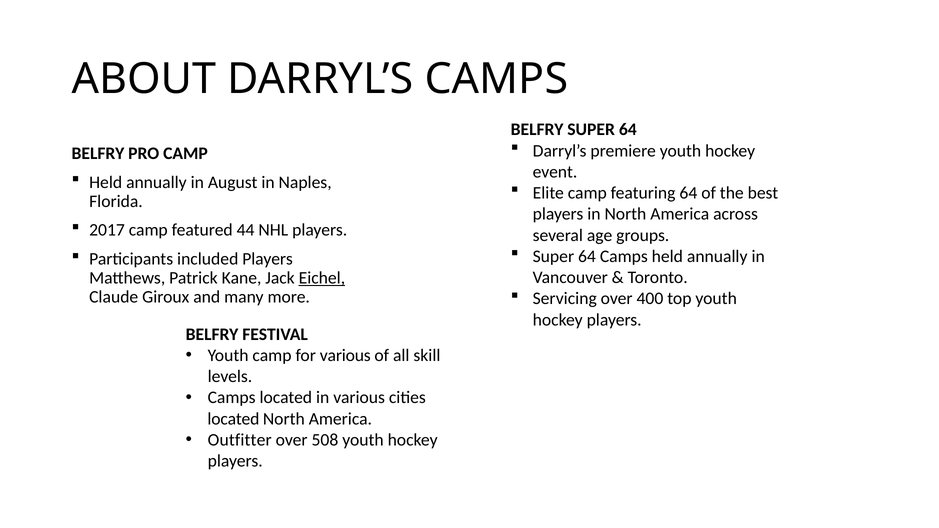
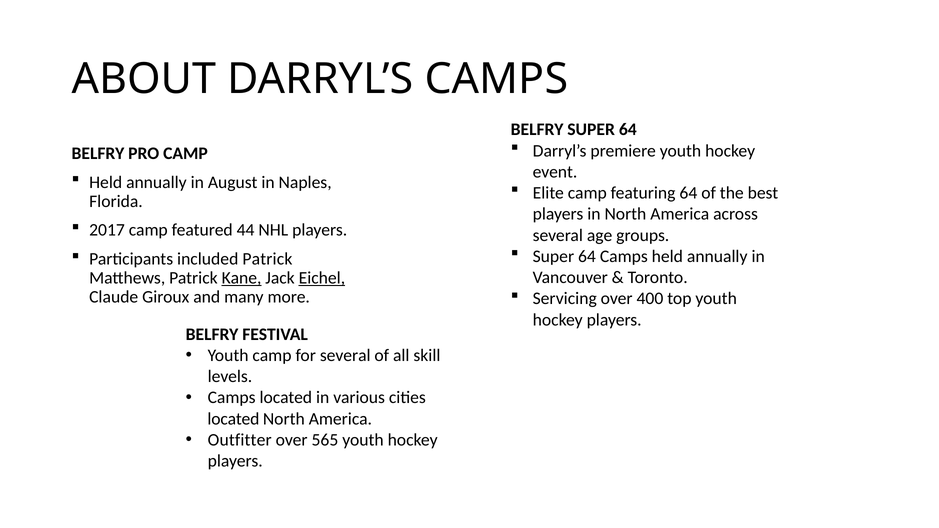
included Players: Players -> Patrick
Kane underline: none -> present
for various: various -> several
508: 508 -> 565
